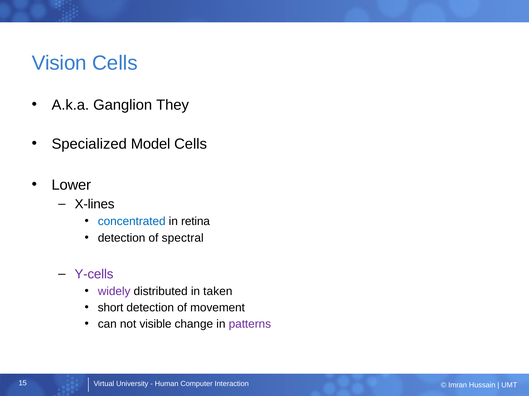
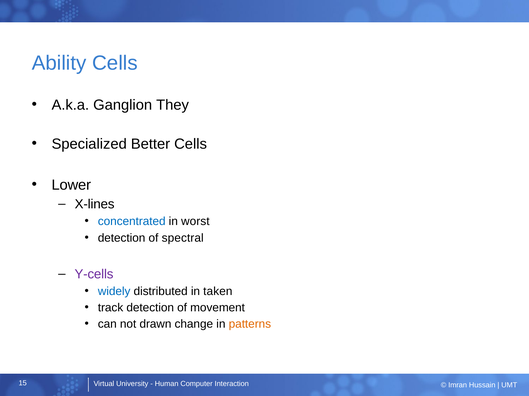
Vision: Vision -> Ability
Model: Model -> Better
retina: retina -> worst
widely colour: purple -> blue
short: short -> track
visible: visible -> drawn
patterns colour: purple -> orange
